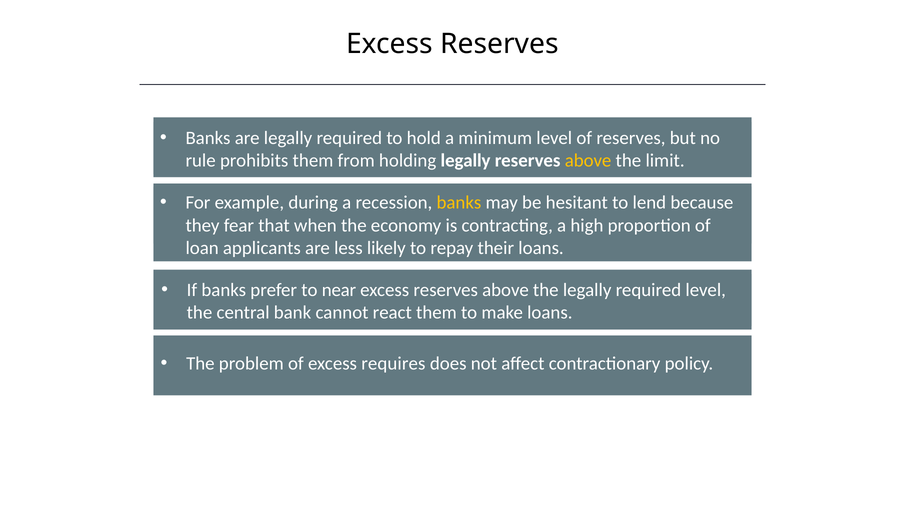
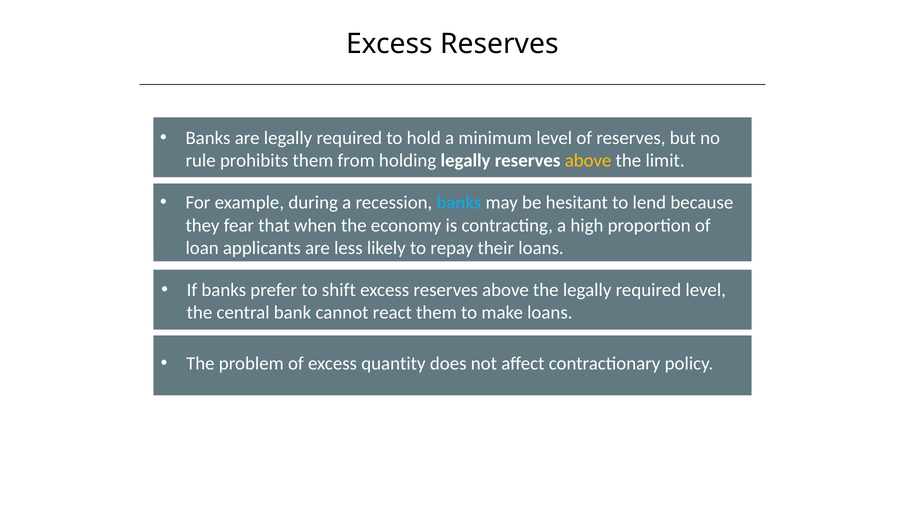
banks at (459, 203) colour: yellow -> light blue
near: near -> shift
requires: requires -> quantity
